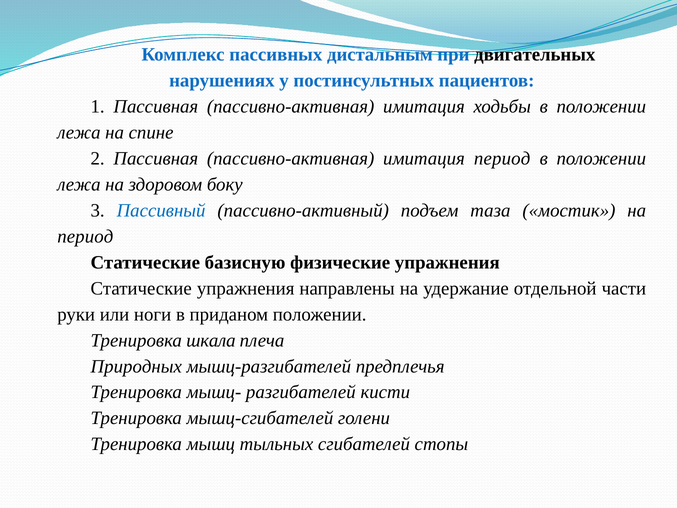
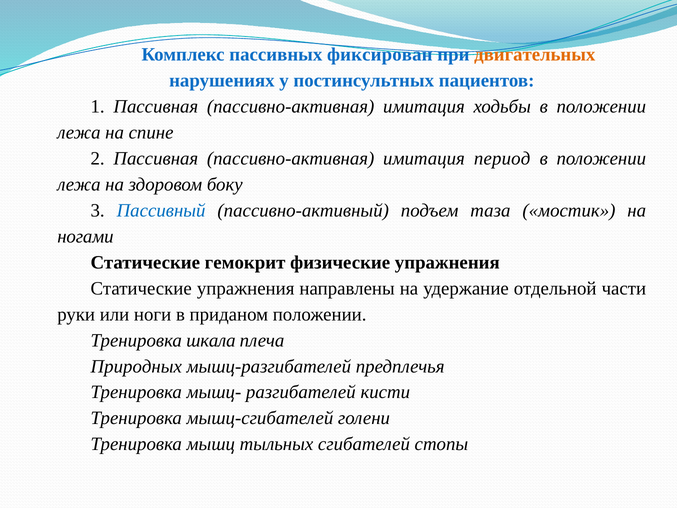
дистальным: дистальным -> фиксирован
двигательных colour: black -> orange
период at (85, 236): период -> ногами
базисную: базисную -> гемокрит
